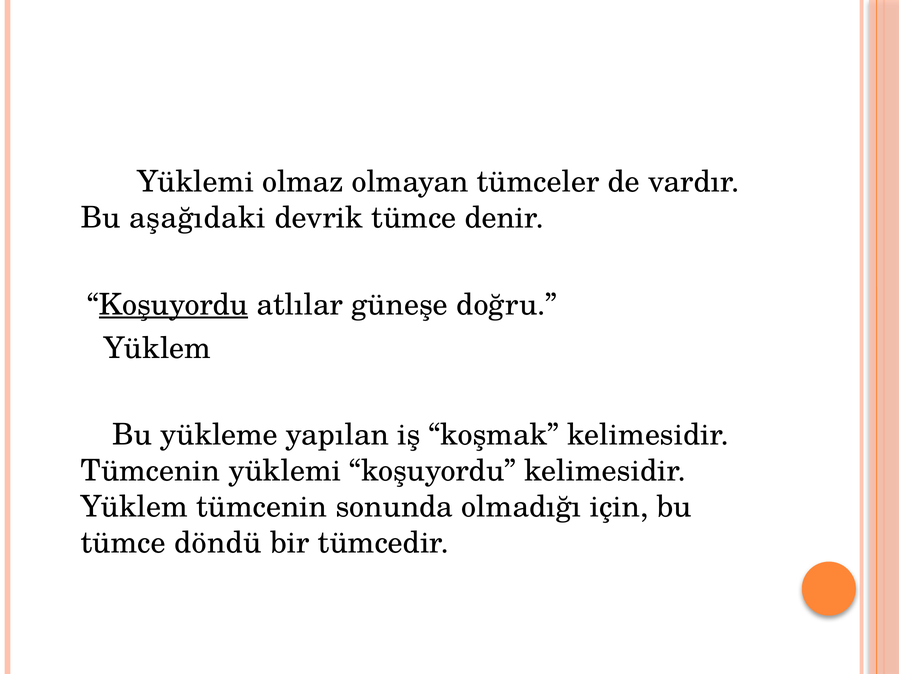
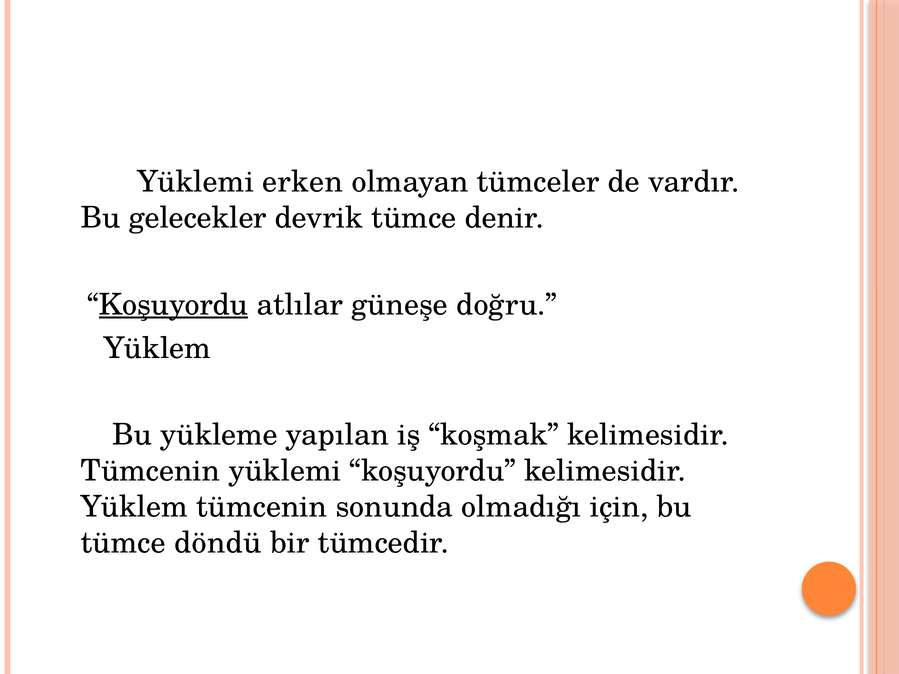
olmaz: olmaz -> erken
aşağıdaki: aşağıdaki -> gelecekler
